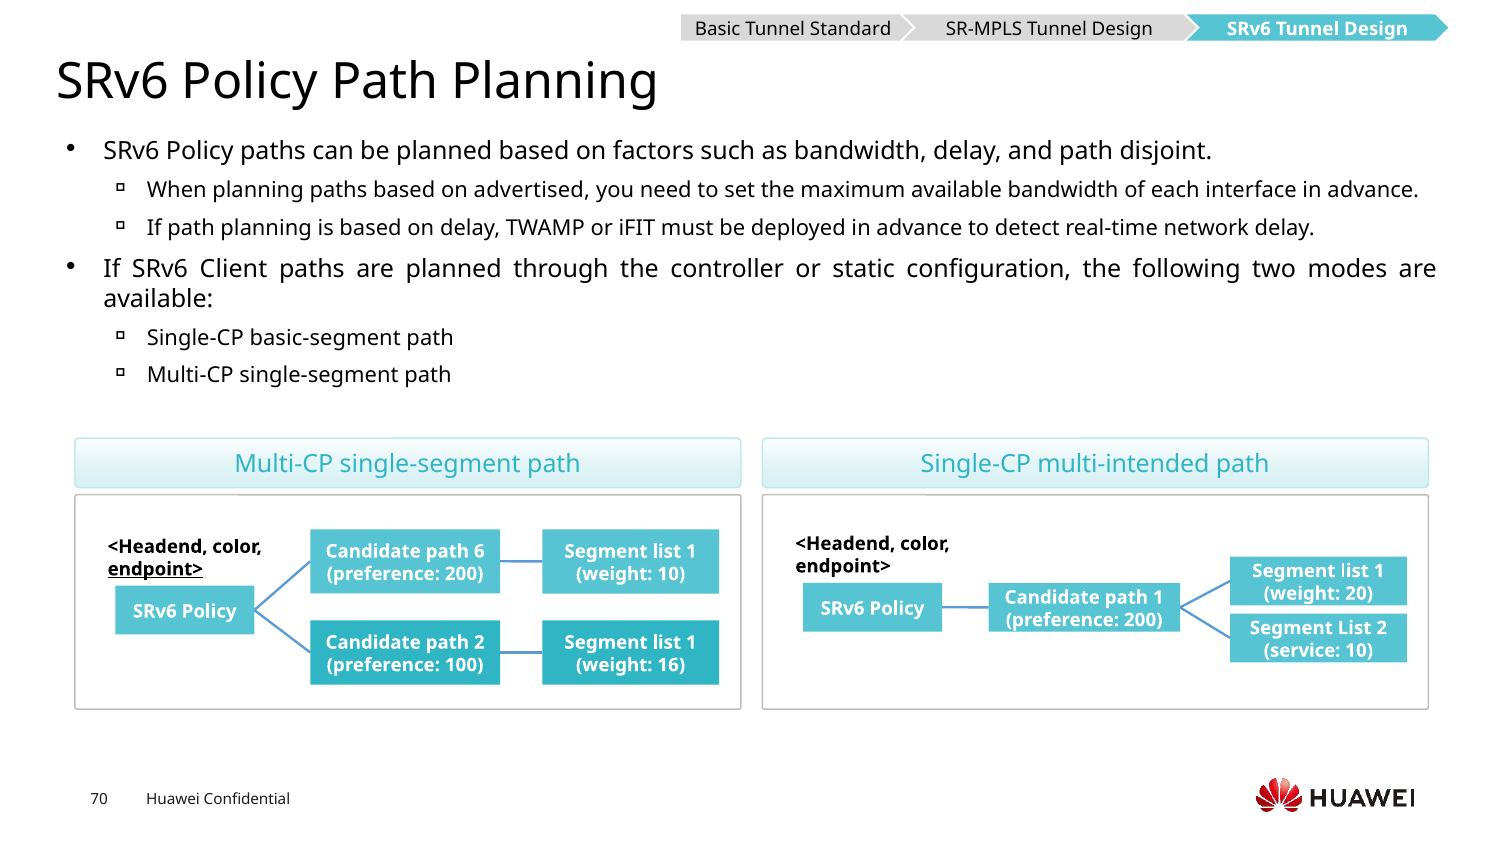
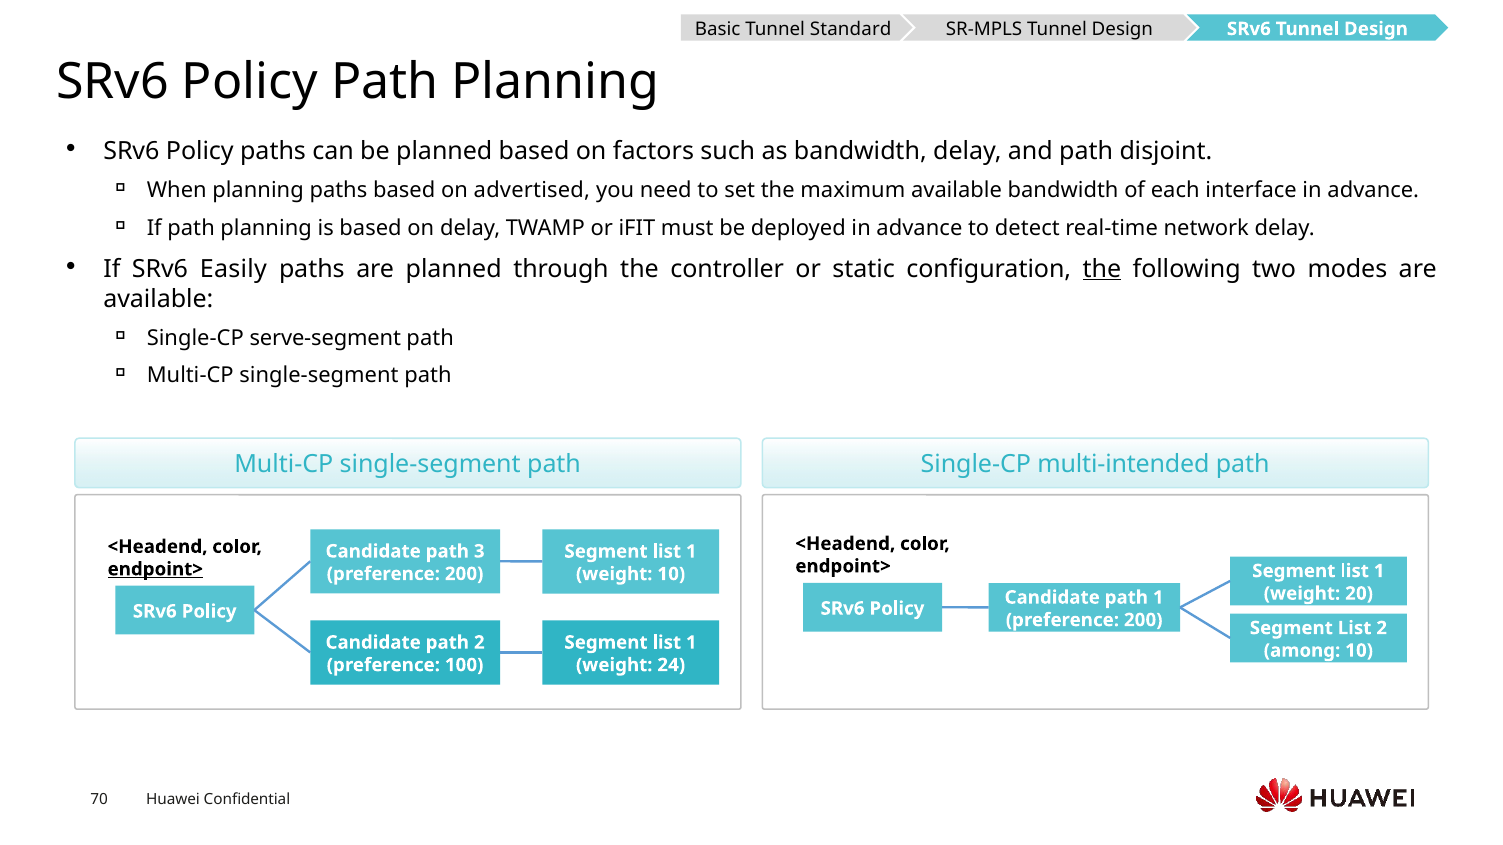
Client: Client -> Easily
the at (1102, 269) underline: none -> present
basic-segment: basic-segment -> serve-segment
6: 6 -> 3
service: service -> among
16: 16 -> 24
